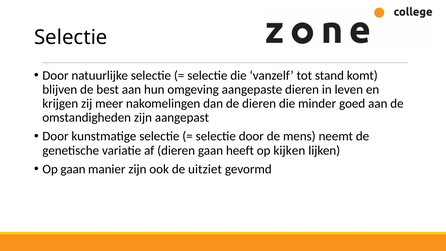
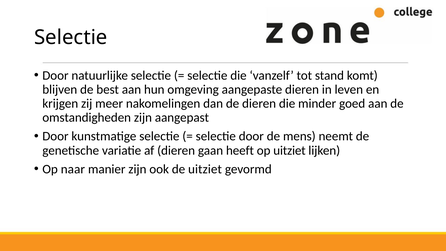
op kijken: kijken -> uitziet
Op gaan: gaan -> naar
